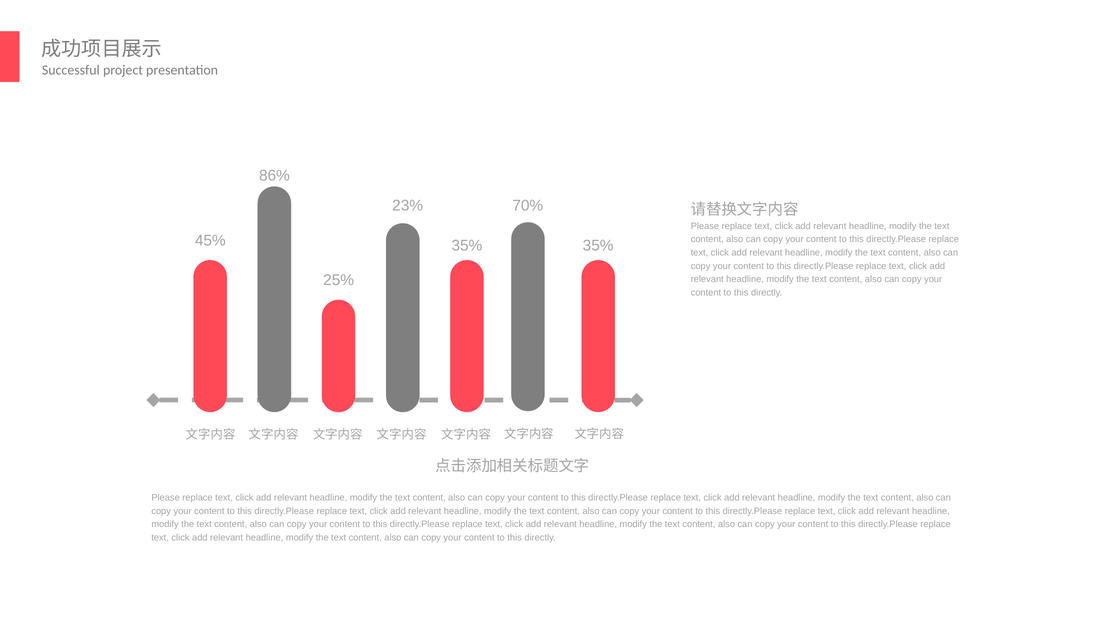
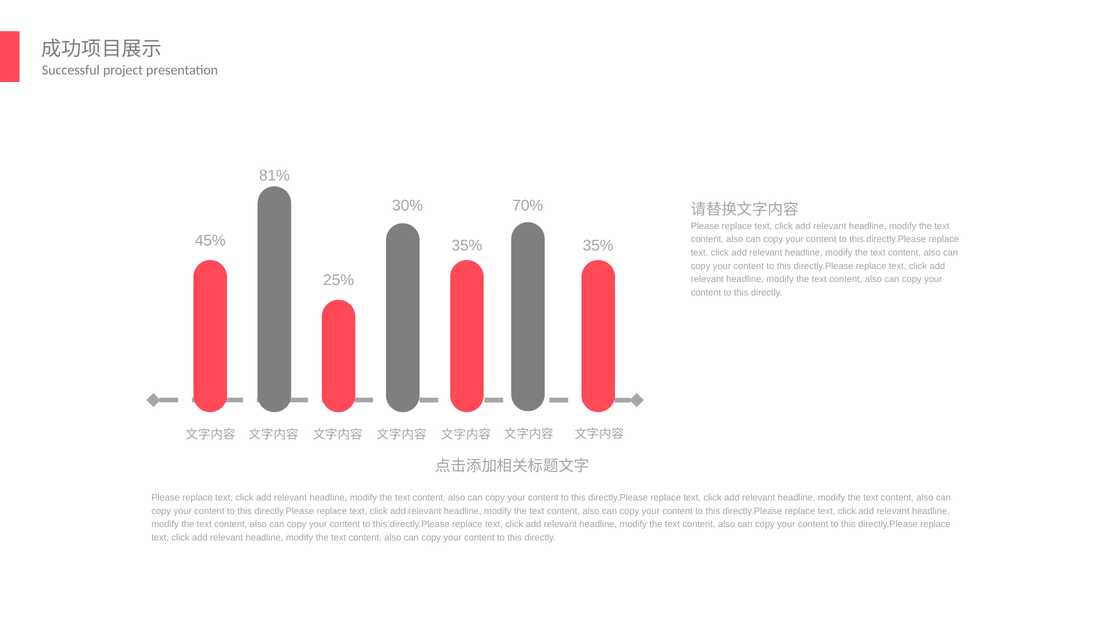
86%: 86% -> 81%
23%: 23% -> 30%
